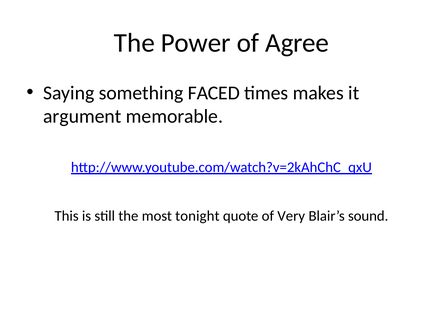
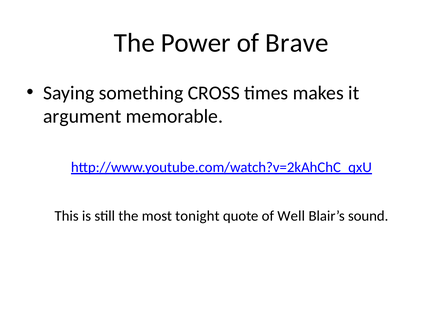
Agree: Agree -> Brave
FACED: FACED -> CROSS
Very: Very -> Well
